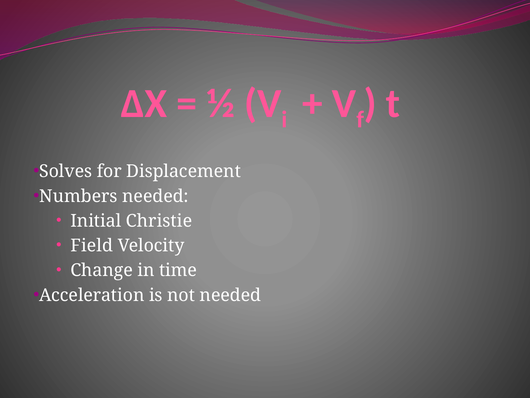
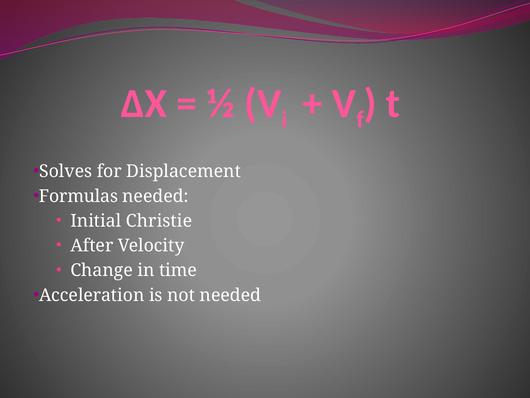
Numbers: Numbers -> Formulas
Field: Field -> After
